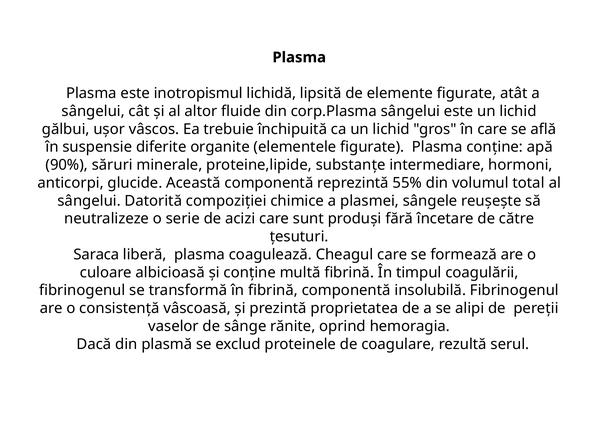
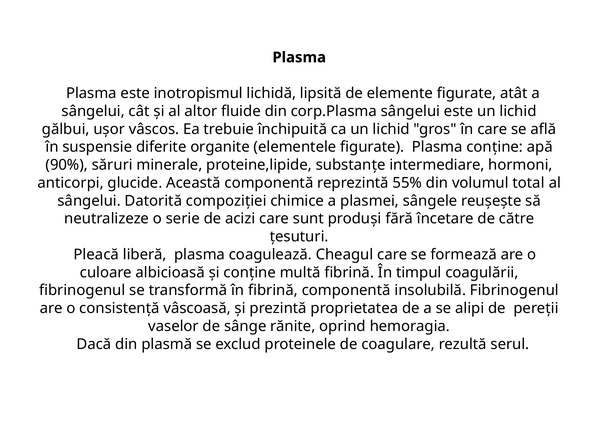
Saraca: Saraca -> Pleacă
